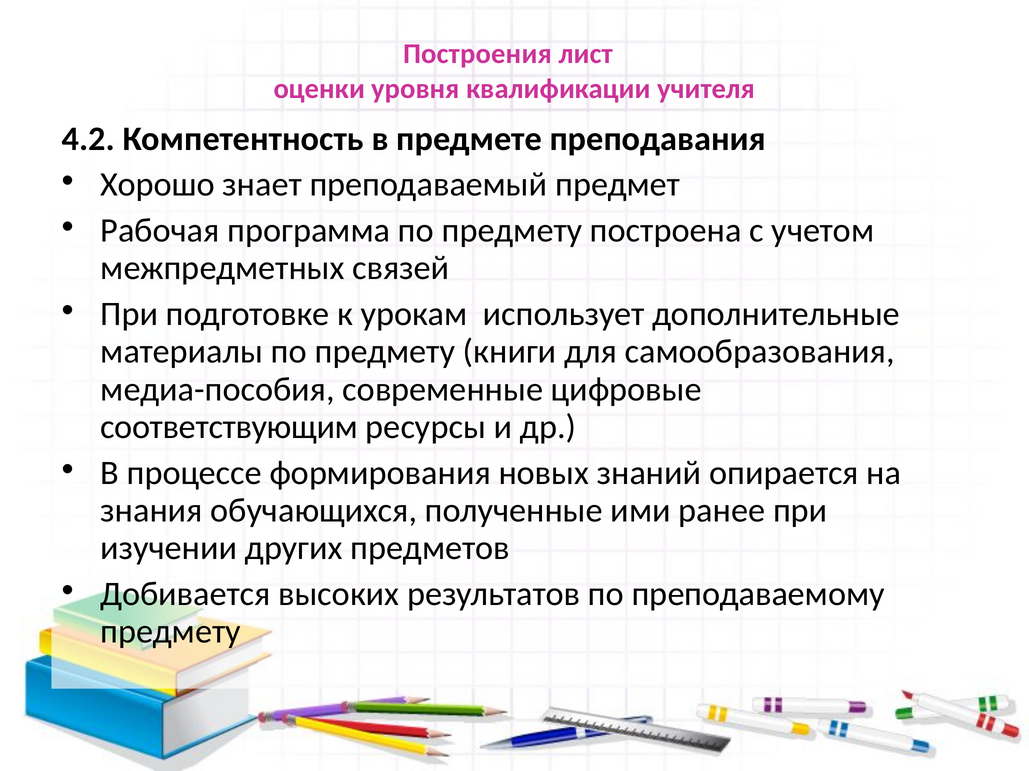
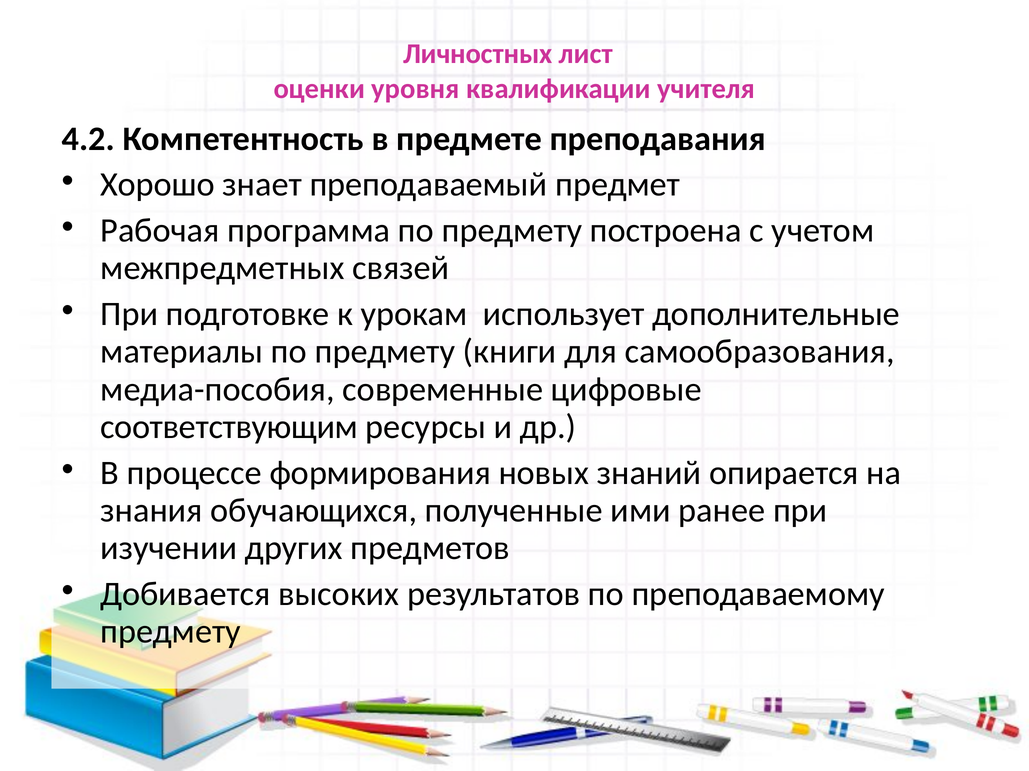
Построения: Построения -> Личностных
